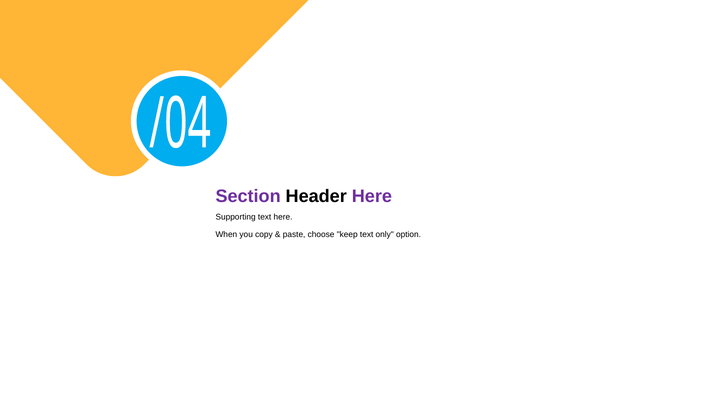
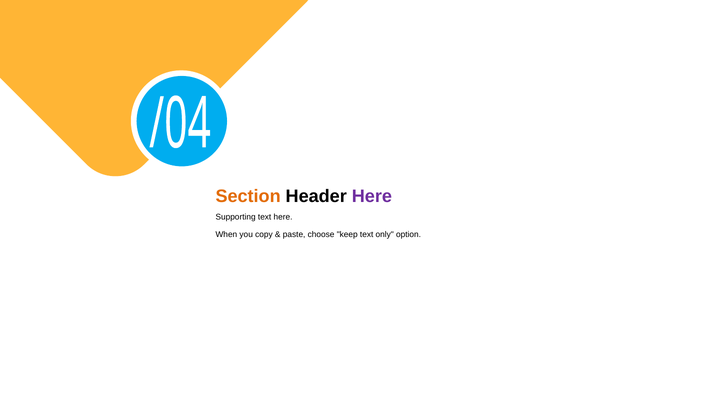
Section colour: purple -> orange
